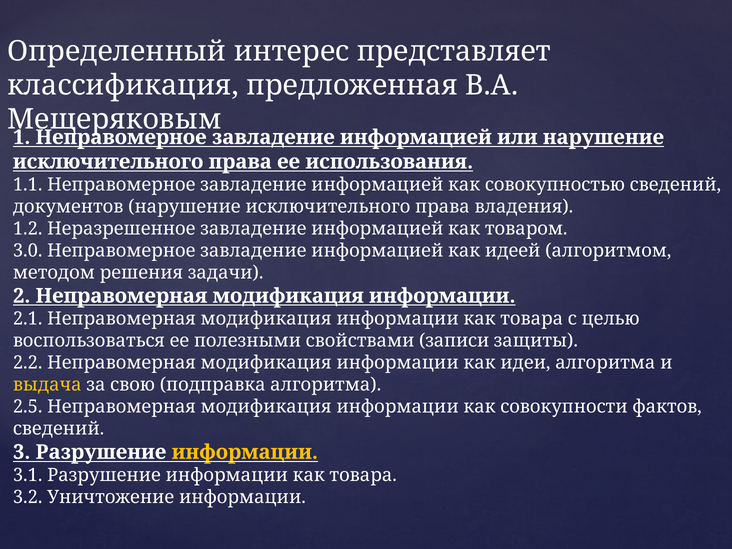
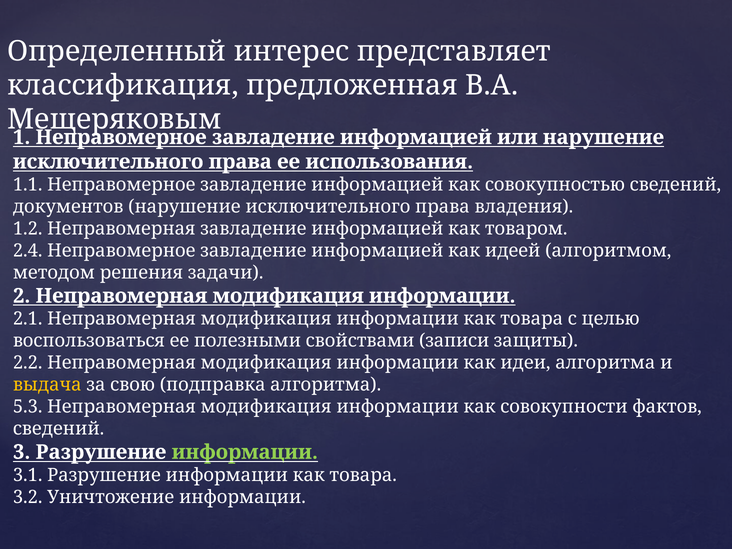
1.2 Неразрешенное: Неразрешенное -> Неправомерная
3.0: 3.0 -> 2.4
2.5: 2.5 -> 5.3
информации at (245, 452) colour: yellow -> light green
